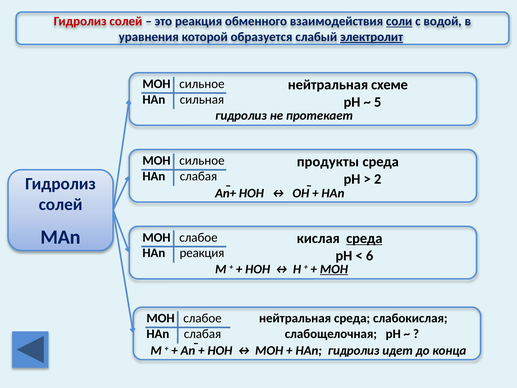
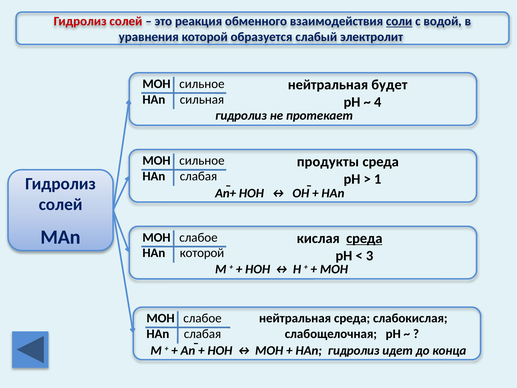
электролит underline: present -> none
схеме: схеме -> будет
5: 5 -> 4
2: 2 -> 1
НАn реакция: реакция -> которой
6: 6 -> 3
МОН at (334, 269) underline: present -> none
